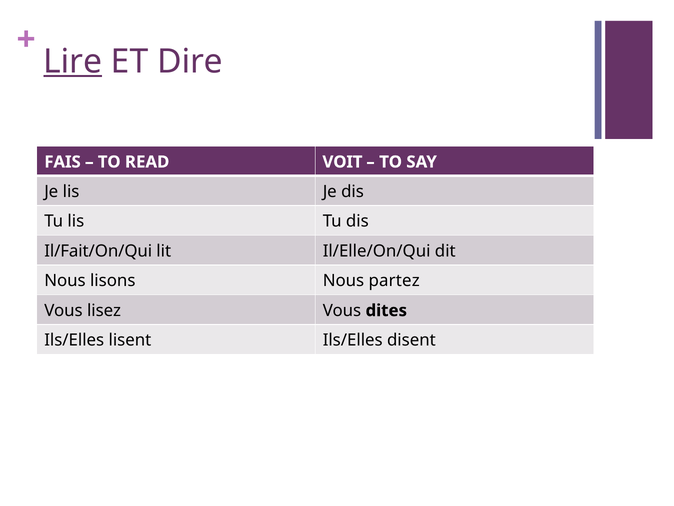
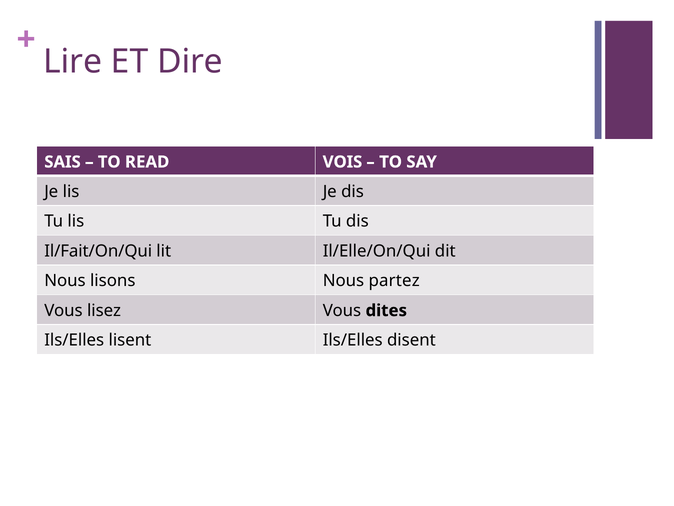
Lire underline: present -> none
FAIS: FAIS -> SAIS
VOIT: VOIT -> VOIS
